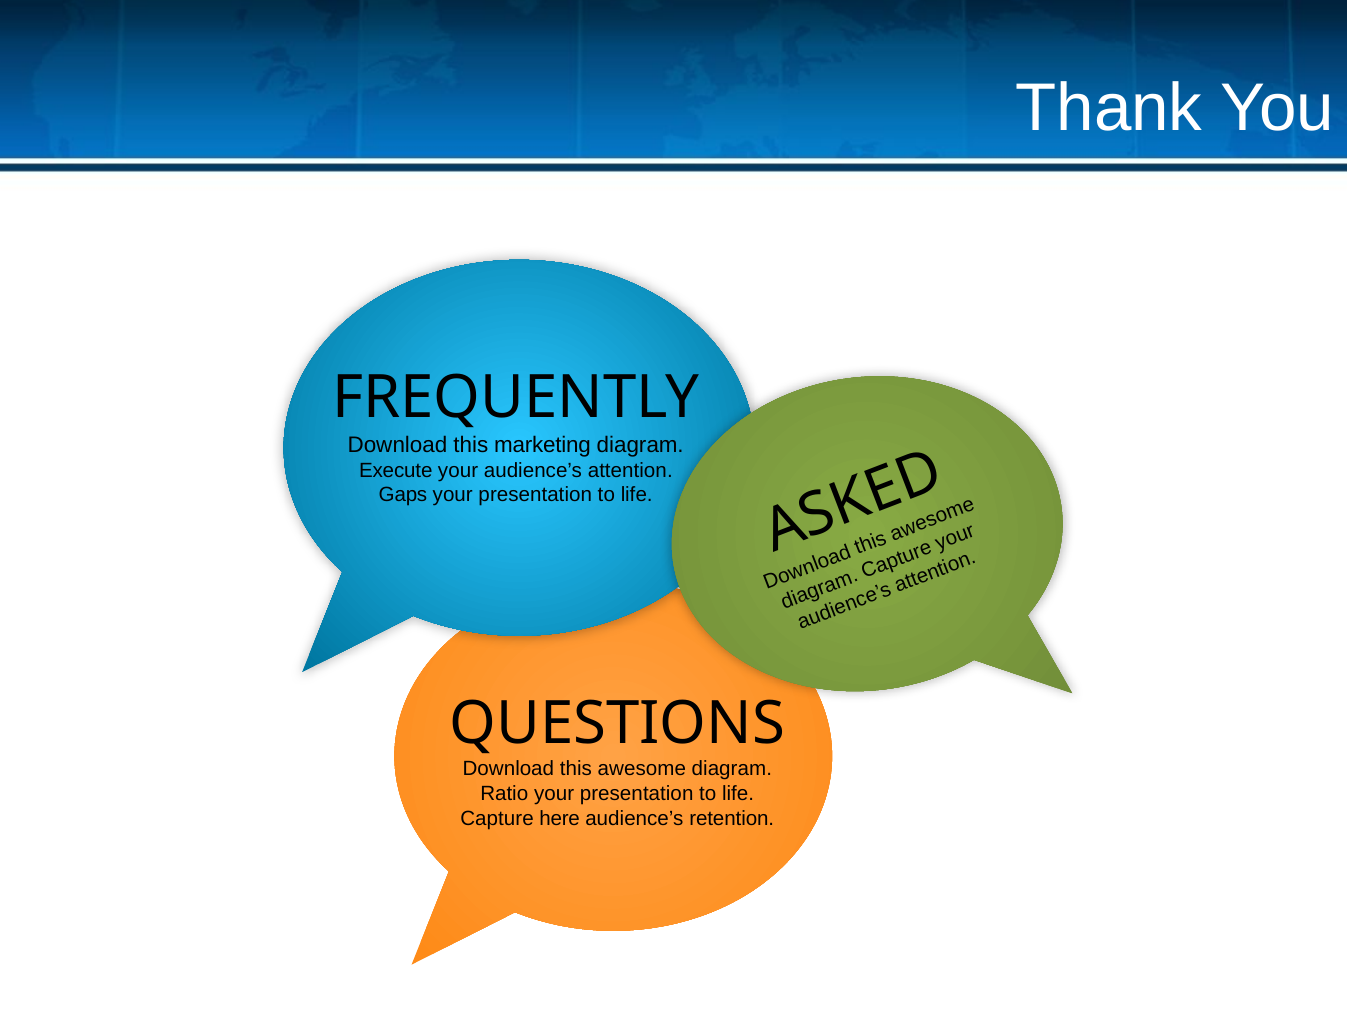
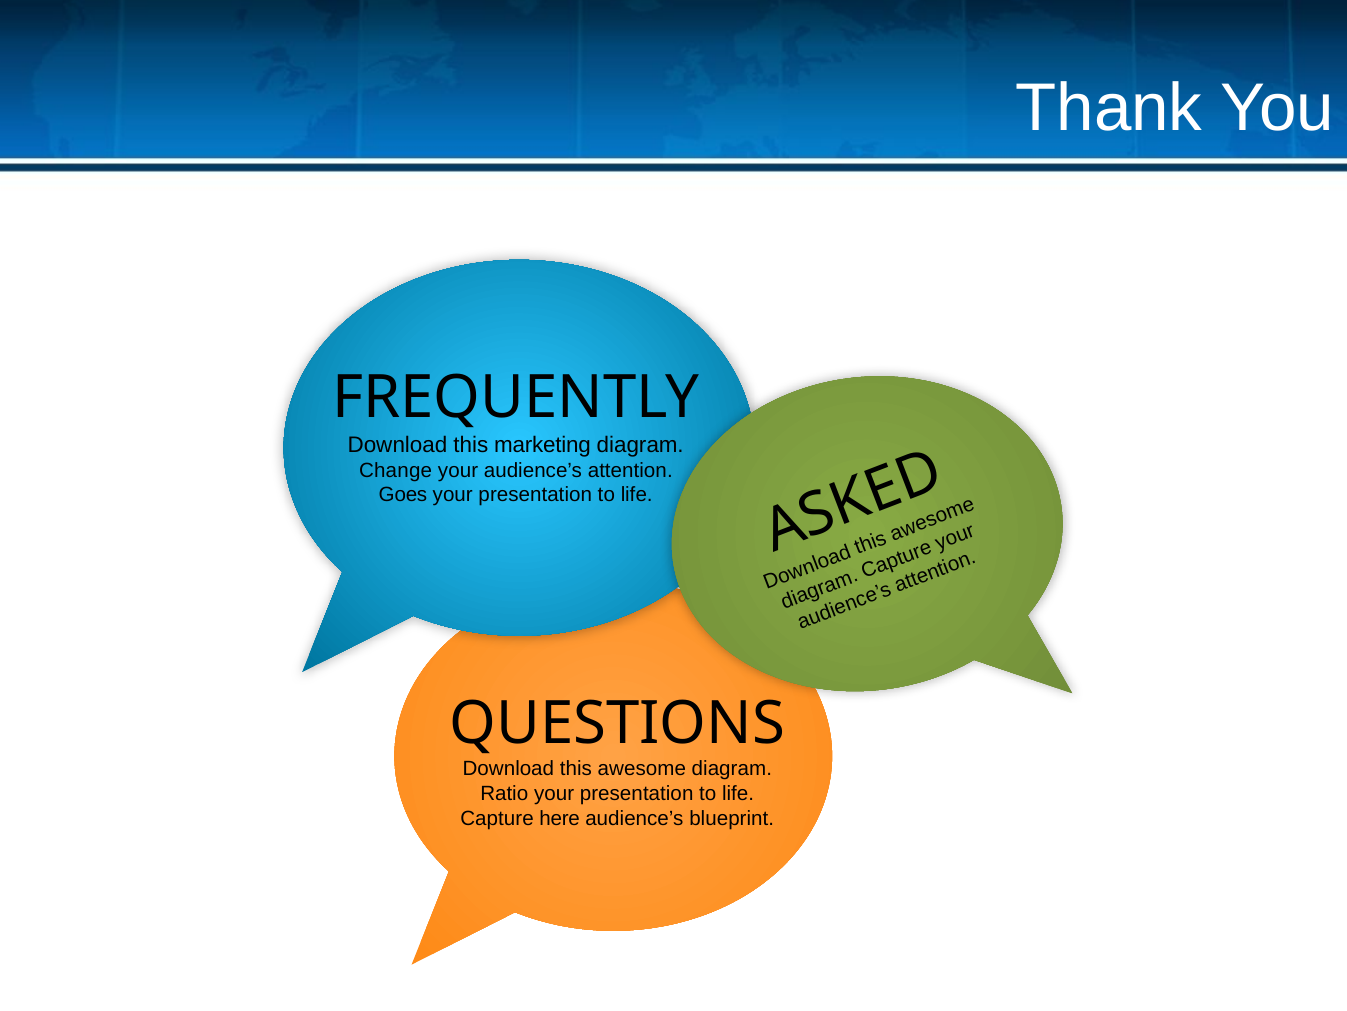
Execute: Execute -> Change
Gaps: Gaps -> Goes
retention: retention -> blueprint
